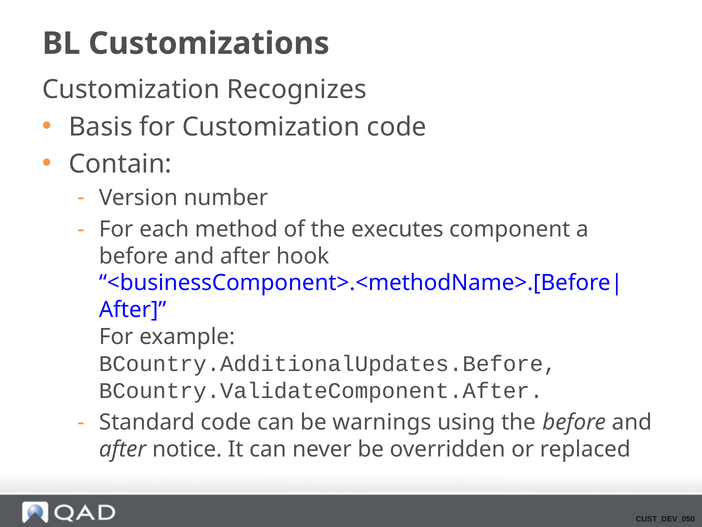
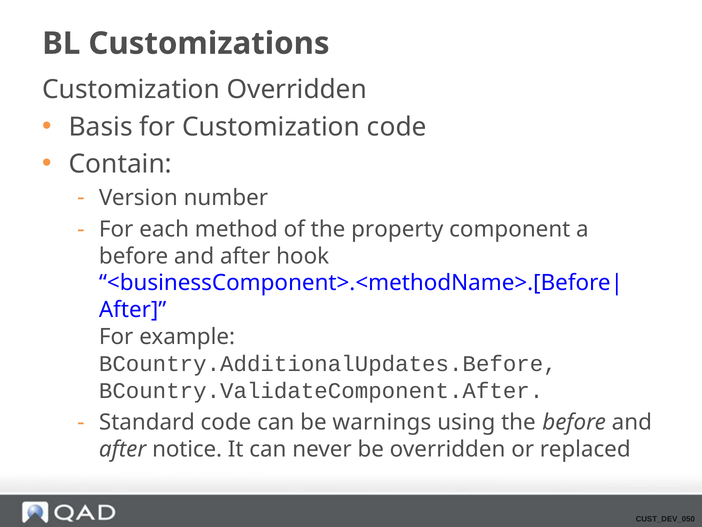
Customization Recognizes: Recognizes -> Overridden
executes: executes -> property
